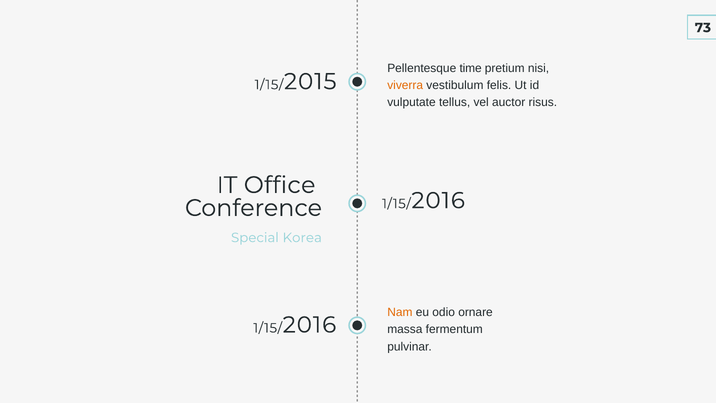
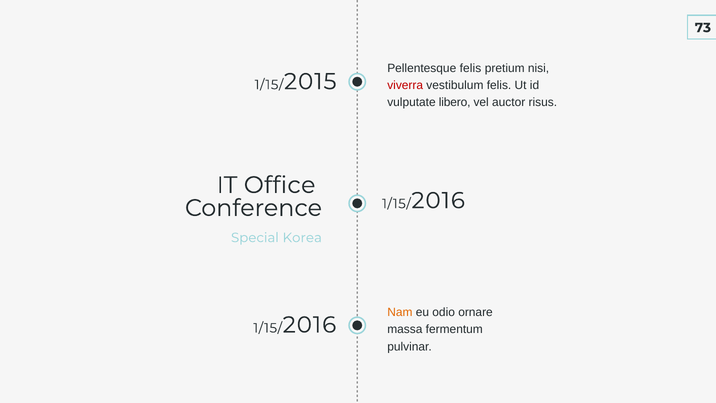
Pellentesque time: time -> felis
viverra colour: orange -> red
tellus: tellus -> libero
